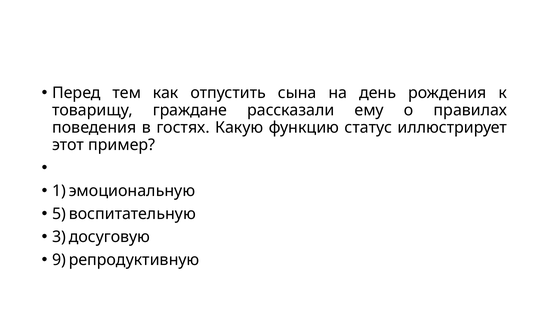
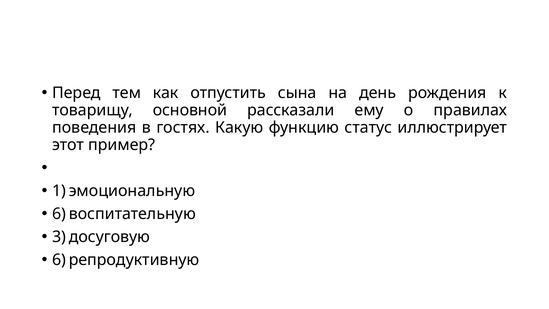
граждане: граждане -> основной
5 at (59, 214): 5 -> 6
9 at (59, 260): 9 -> 6
